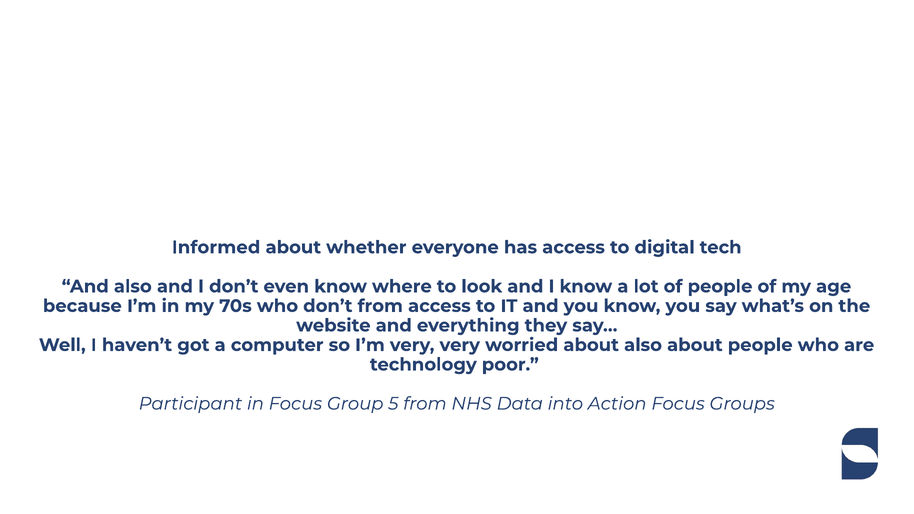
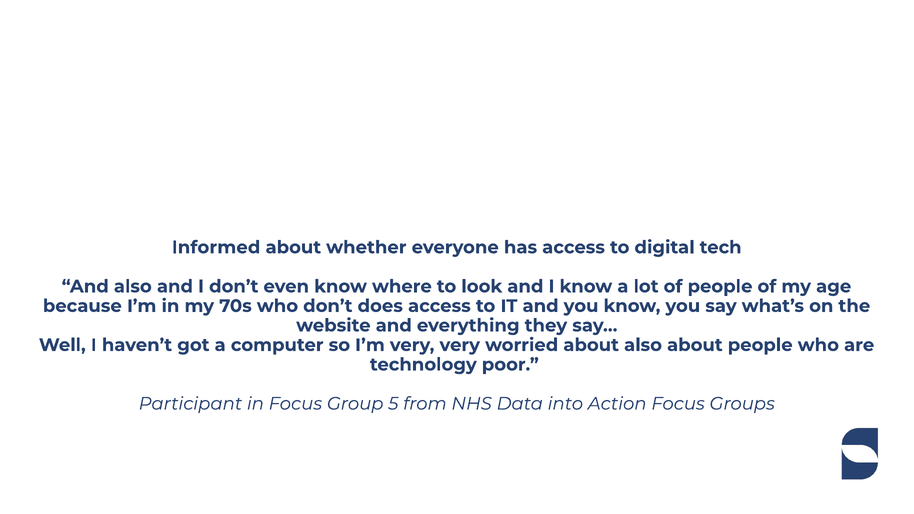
don’t from: from -> does
